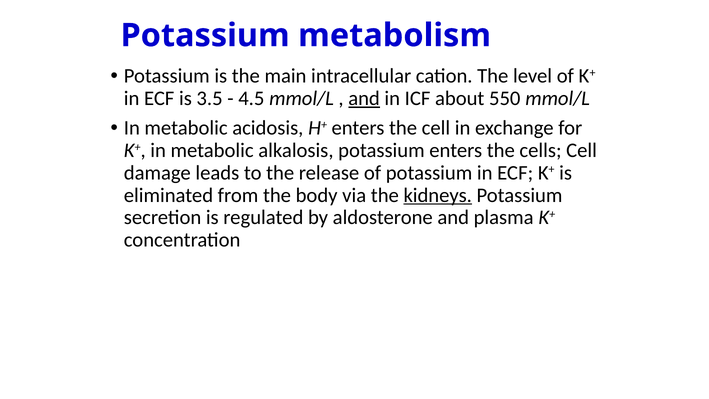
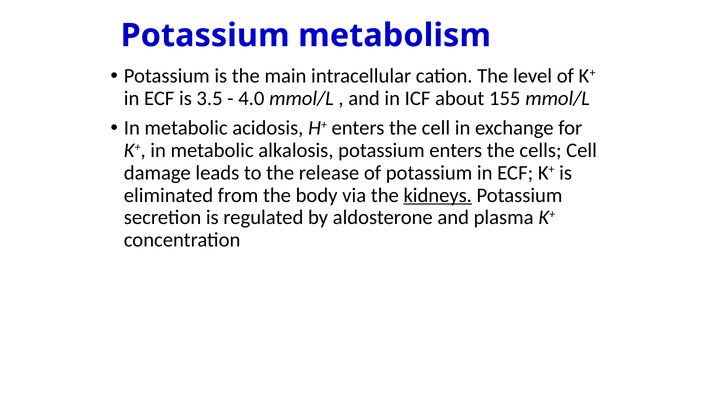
4.5: 4.5 -> 4.0
and at (364, 98) underline: present -> none
550: 550 -> 155
